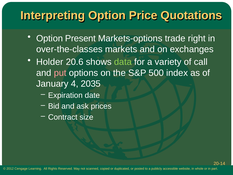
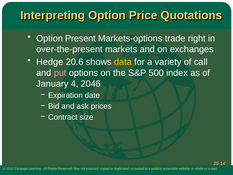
over-the-classes: over-the-classes -> over-the-present
Holder: Holder -> Hedge
data colour: light green -> yellow
2035: 2035 -> 2046
